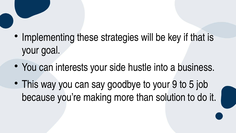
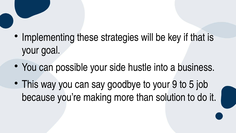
interests: interests -> possible
